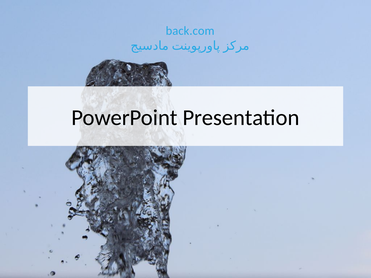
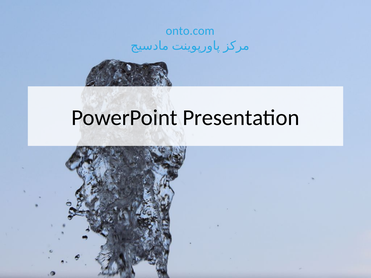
back.com: back.com -> onto.com
